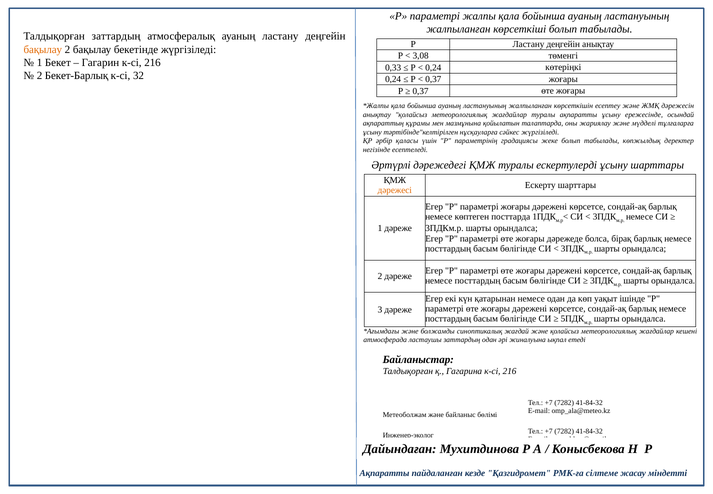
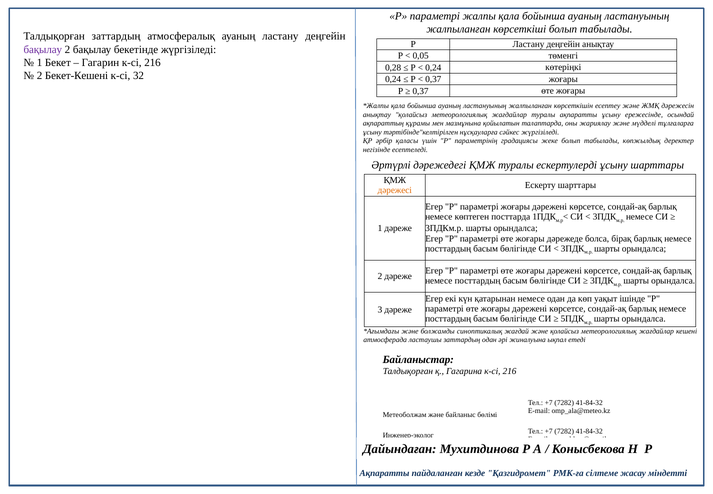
бақылау at (43, 49) colour: orange -> purple
3,08: 3,08 -> 0,05
0,33: 0,33 -> 0,28
Бекет-Барлық: Бекет-Барлық -> Бекет-Кешені
